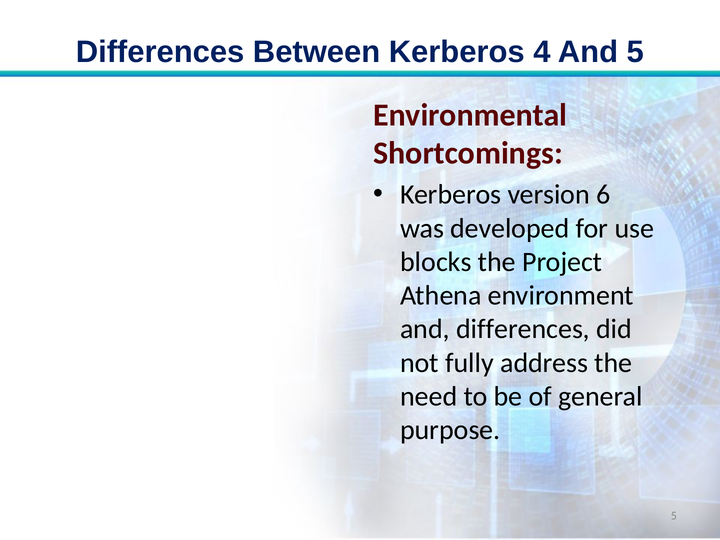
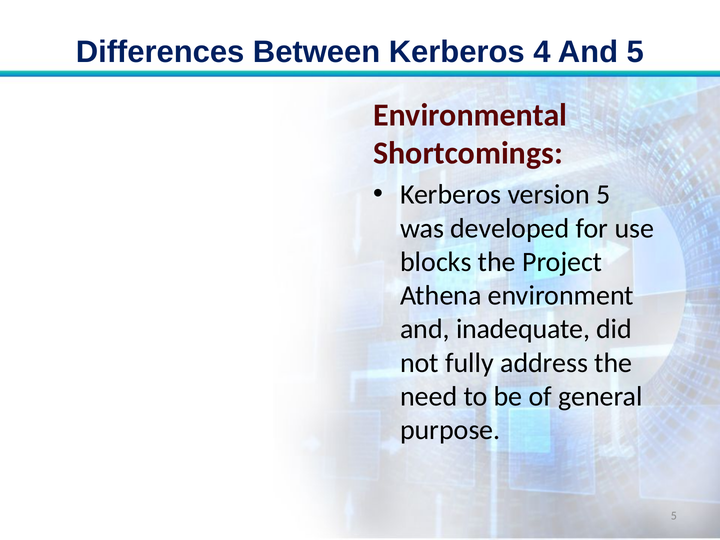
version 6: 6 -> 5
and differences: differences -> inadequate
